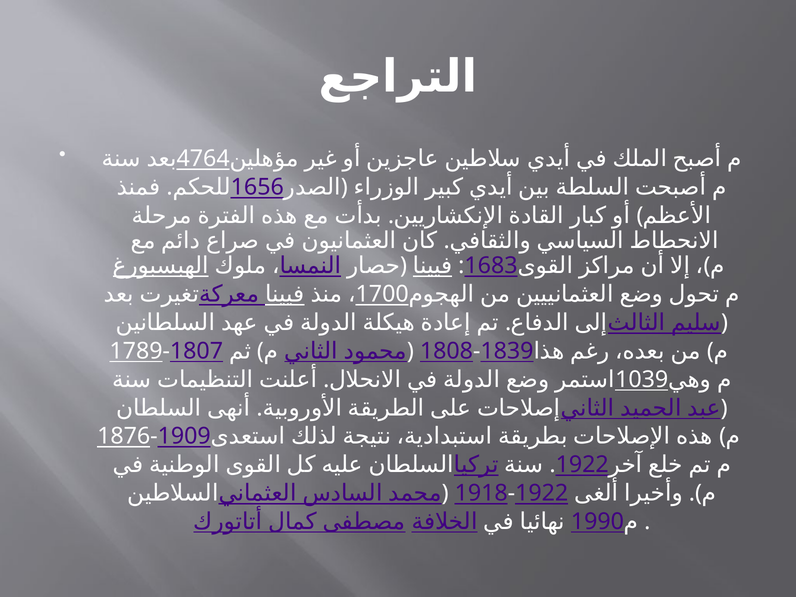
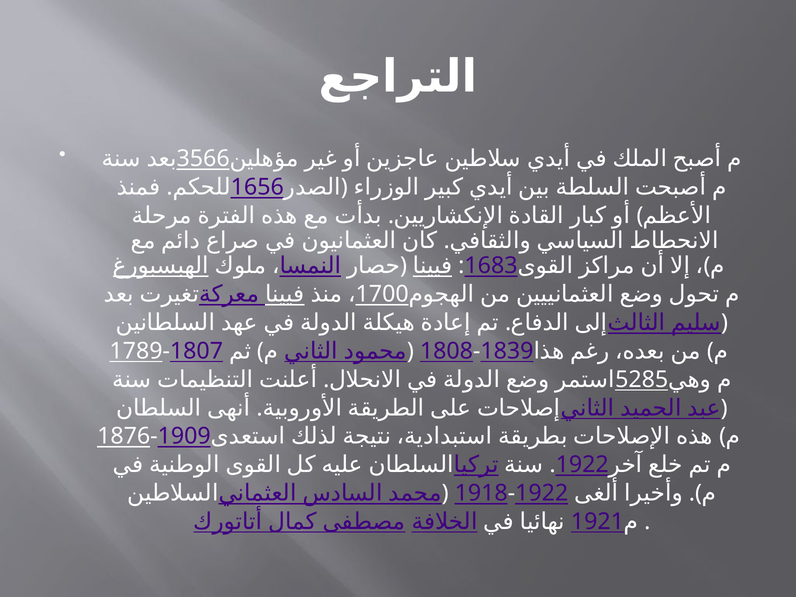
4764: 4764 -> 3566
1039: 1039 -> 5285
1990: 1990 -> 1921
